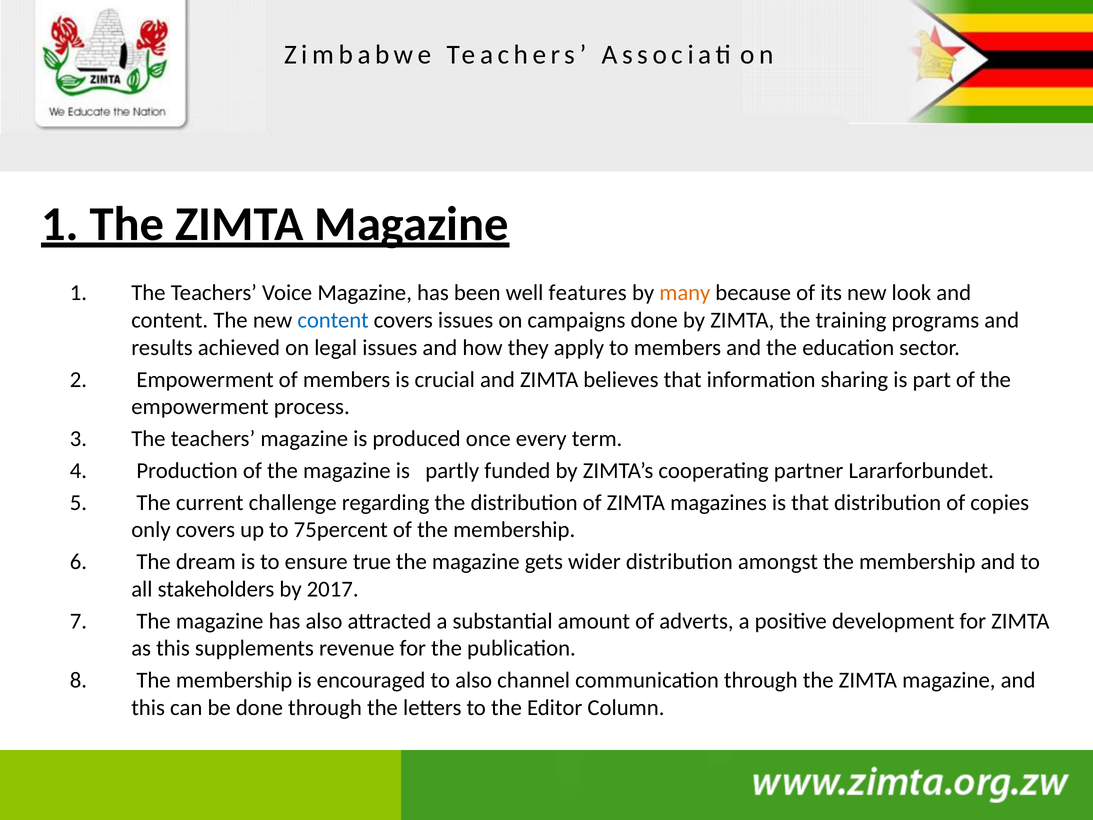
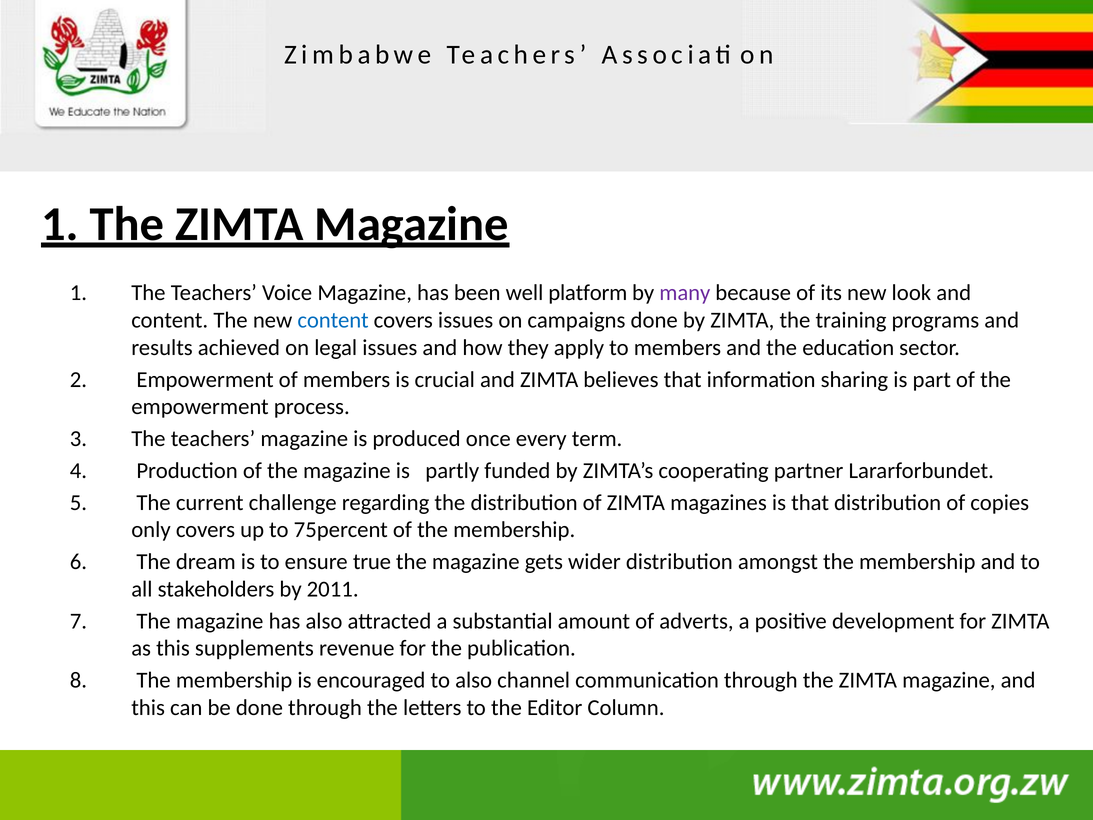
features: features -> platform
many colour: orange -> purple
2017: 2017 -> 2011
